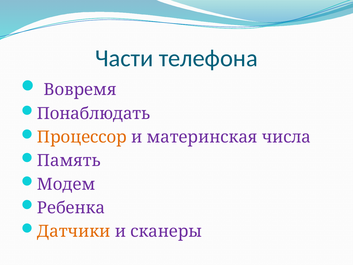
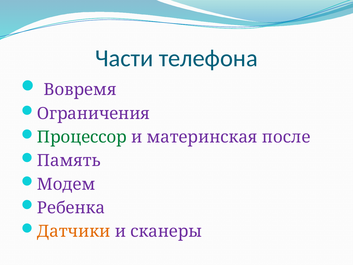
Понаблюдать: Понаблюдать -> Ограничения
Процессор colour: orange -> green
числа: числа -> после
